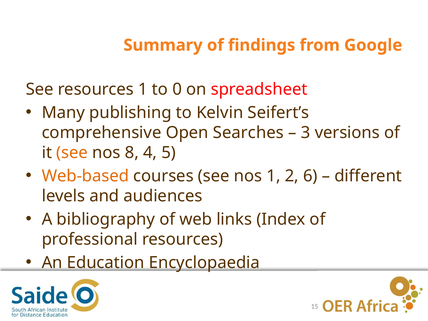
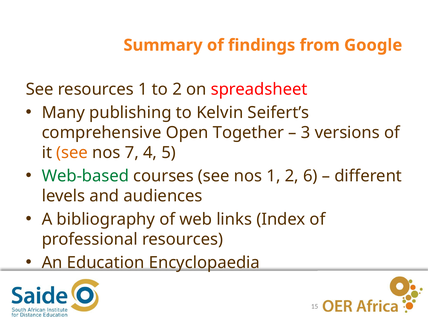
to 0: 0 -> 2
Searches: Searches -> Together
8: 8 -> 7
Web-based colour: orange -> green
